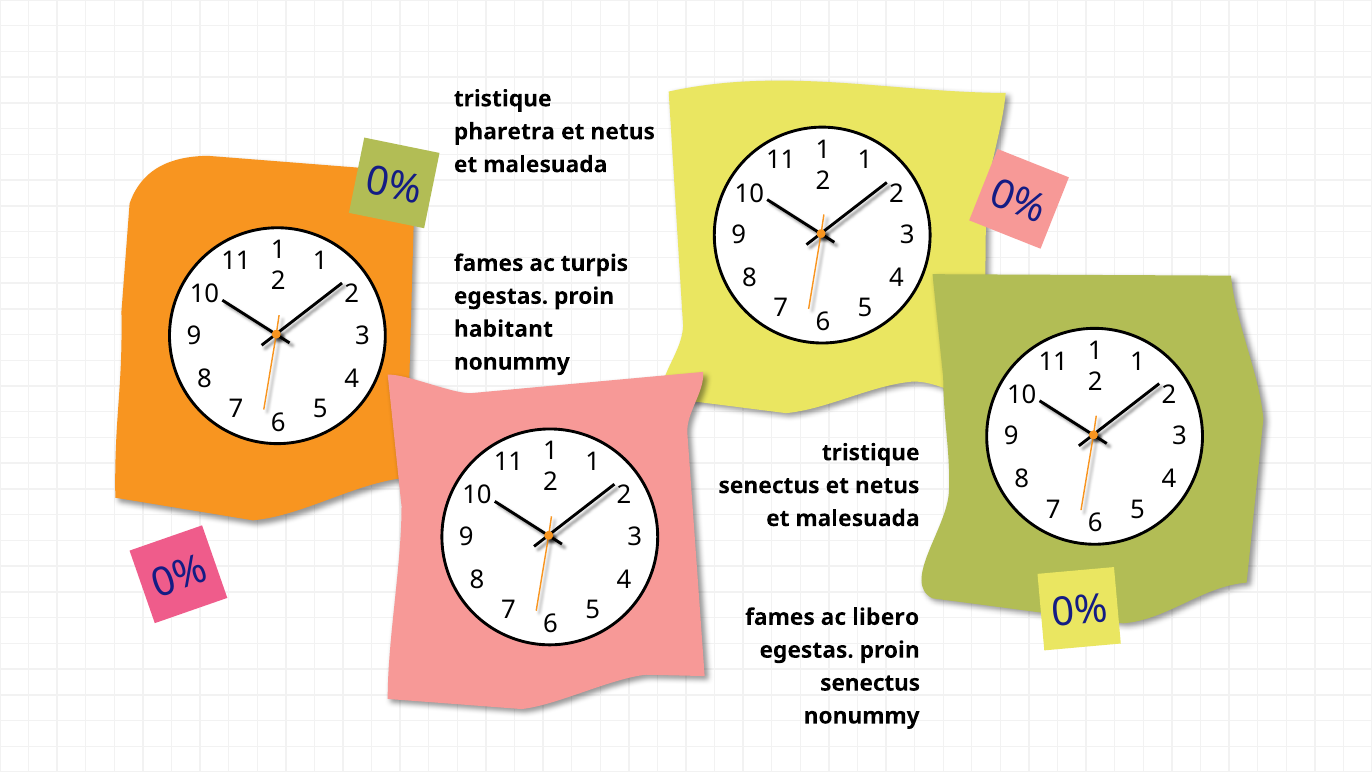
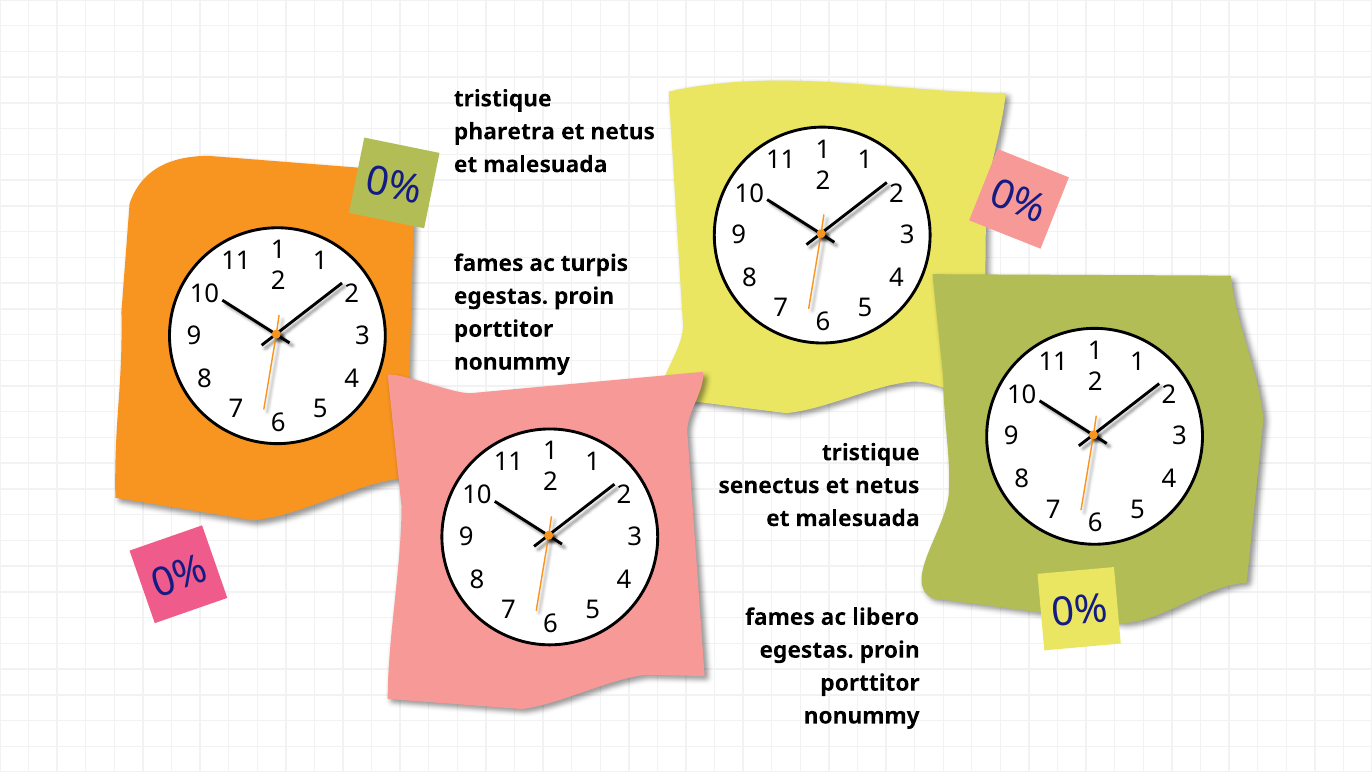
habitant at (503, 329): habitant -> porttitor
senectus at (870, 683): senectus -> porttitor
